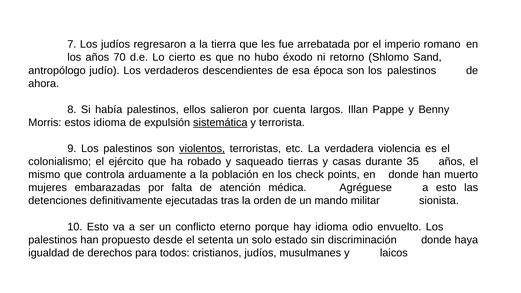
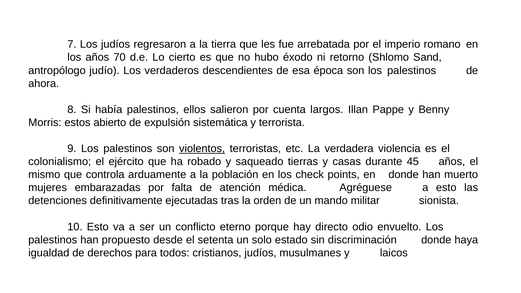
estos idioma: idioma -> abierto
sistemática underline: present -> none
35: 35 -> 45
hay idioma: idioma -> directo
